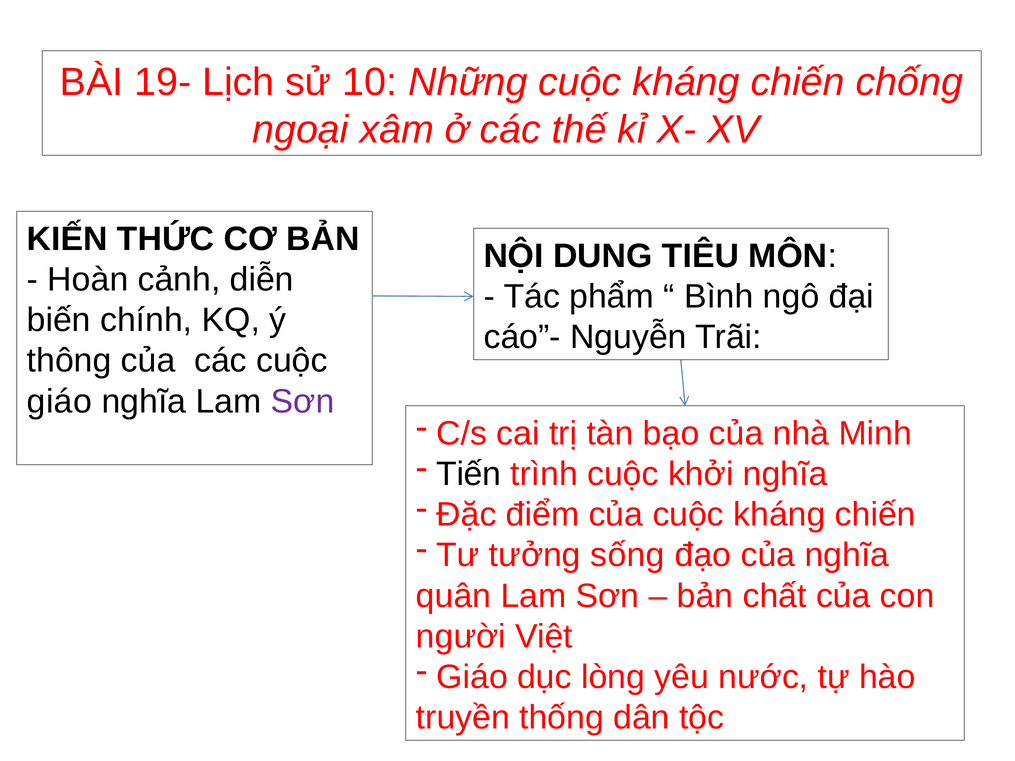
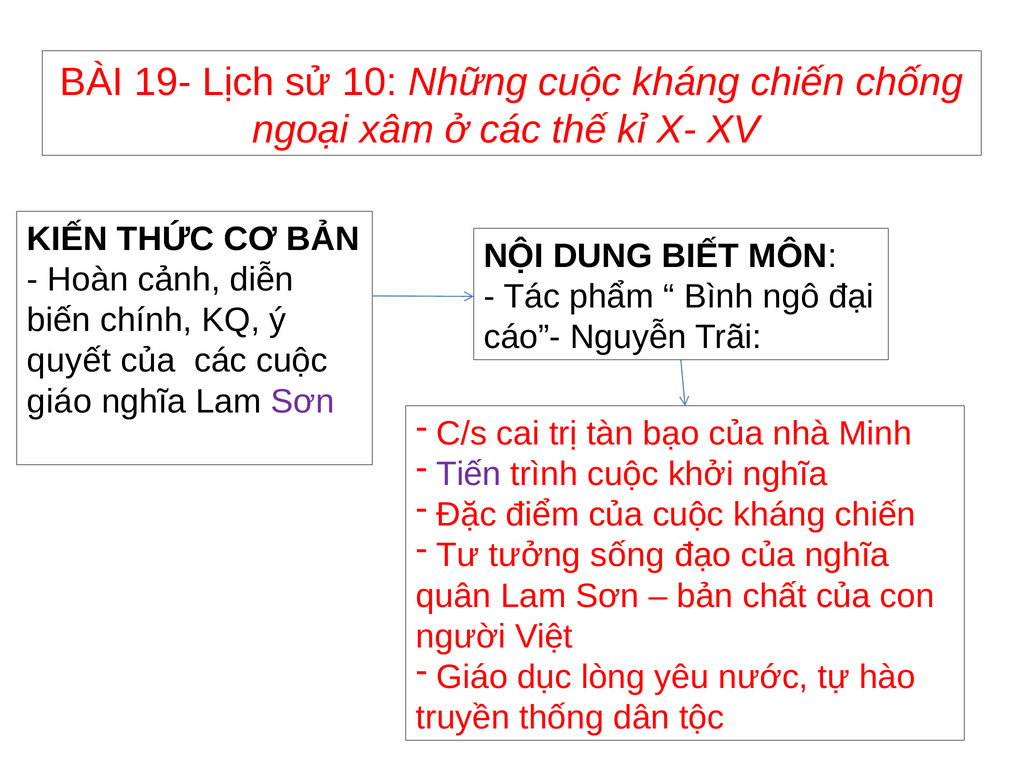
TIÊU: TIÊU -> BIẾT
thông: thông -> quyết
Tiến colour: black -> purple
